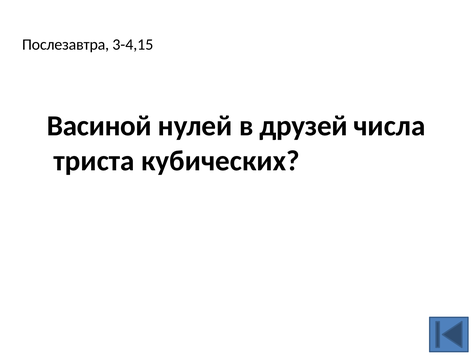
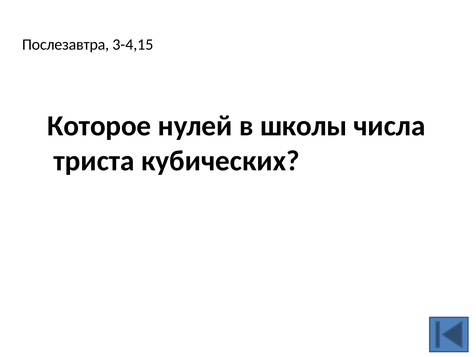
Васиной: Васиной -> Которое
друзей: друзей -> школы
